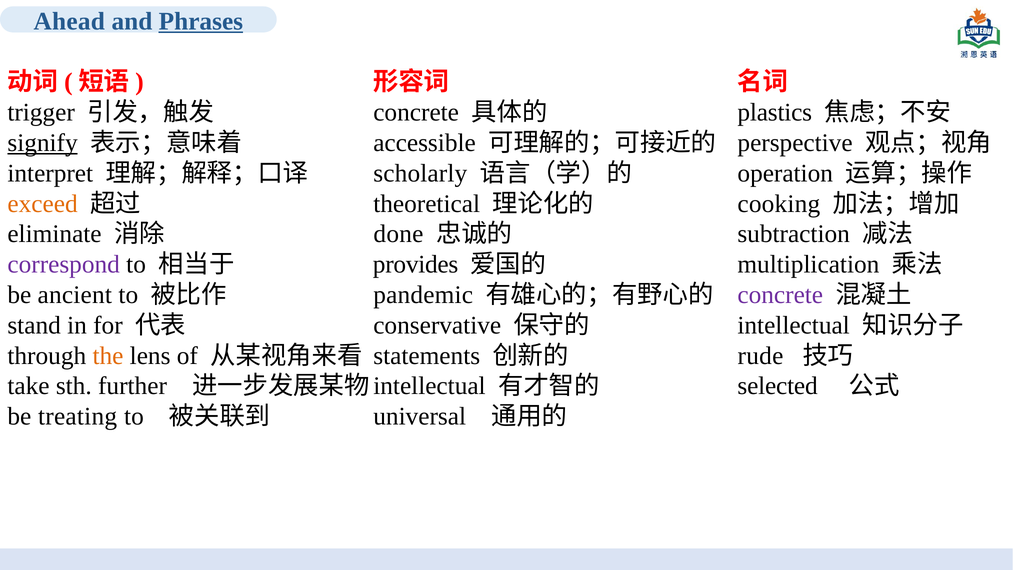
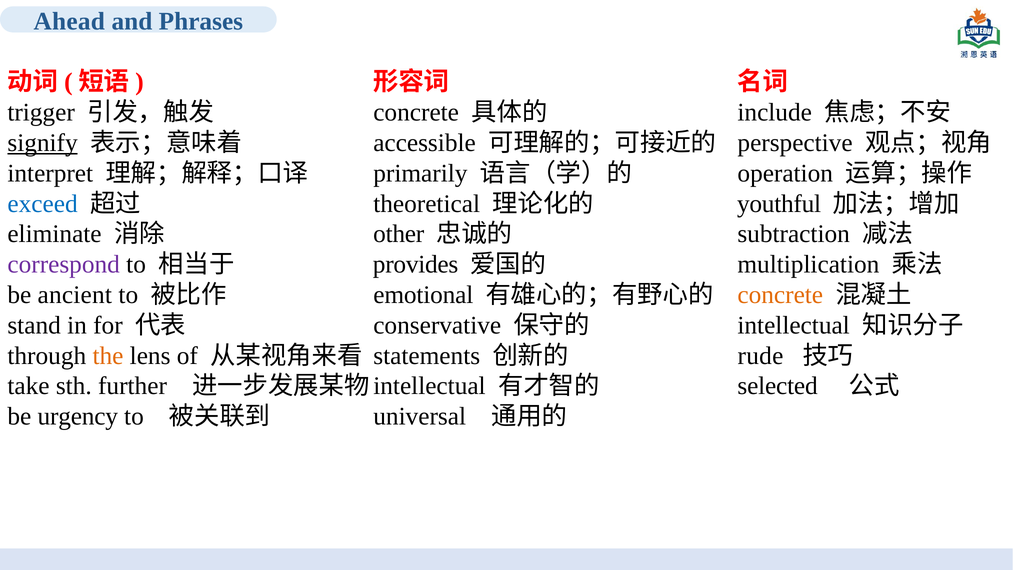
Phrases underline: present -> none
plastics: plastics -> include
scholarly: scholarly -> primarily
exceed colour: orange -> blue
cooking: cooking -> youthful
done: done -> other
pandemic: pandemic -> emotional
concrete at (780, 295) colour: purple -> orange
treating: treating -> urgency
